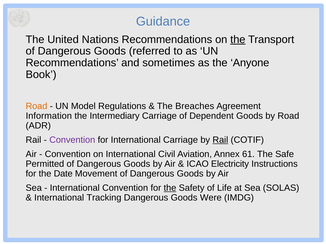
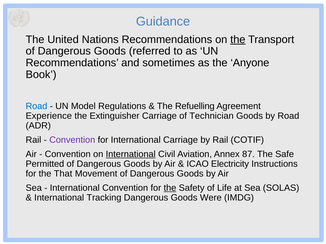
Road at (36, 106) colour: orange -> blue
Breaches: Breaches -> Refuelling
Information: Information -> Experience
Intermediary: Intermediary -> Extinguisher
Dependent: Dependent -> Technician
Rail at (220, 140) underline: present -> none
International at (131, 154) underline: none -> present
61: 61 -> 87
Date: Date -> That
